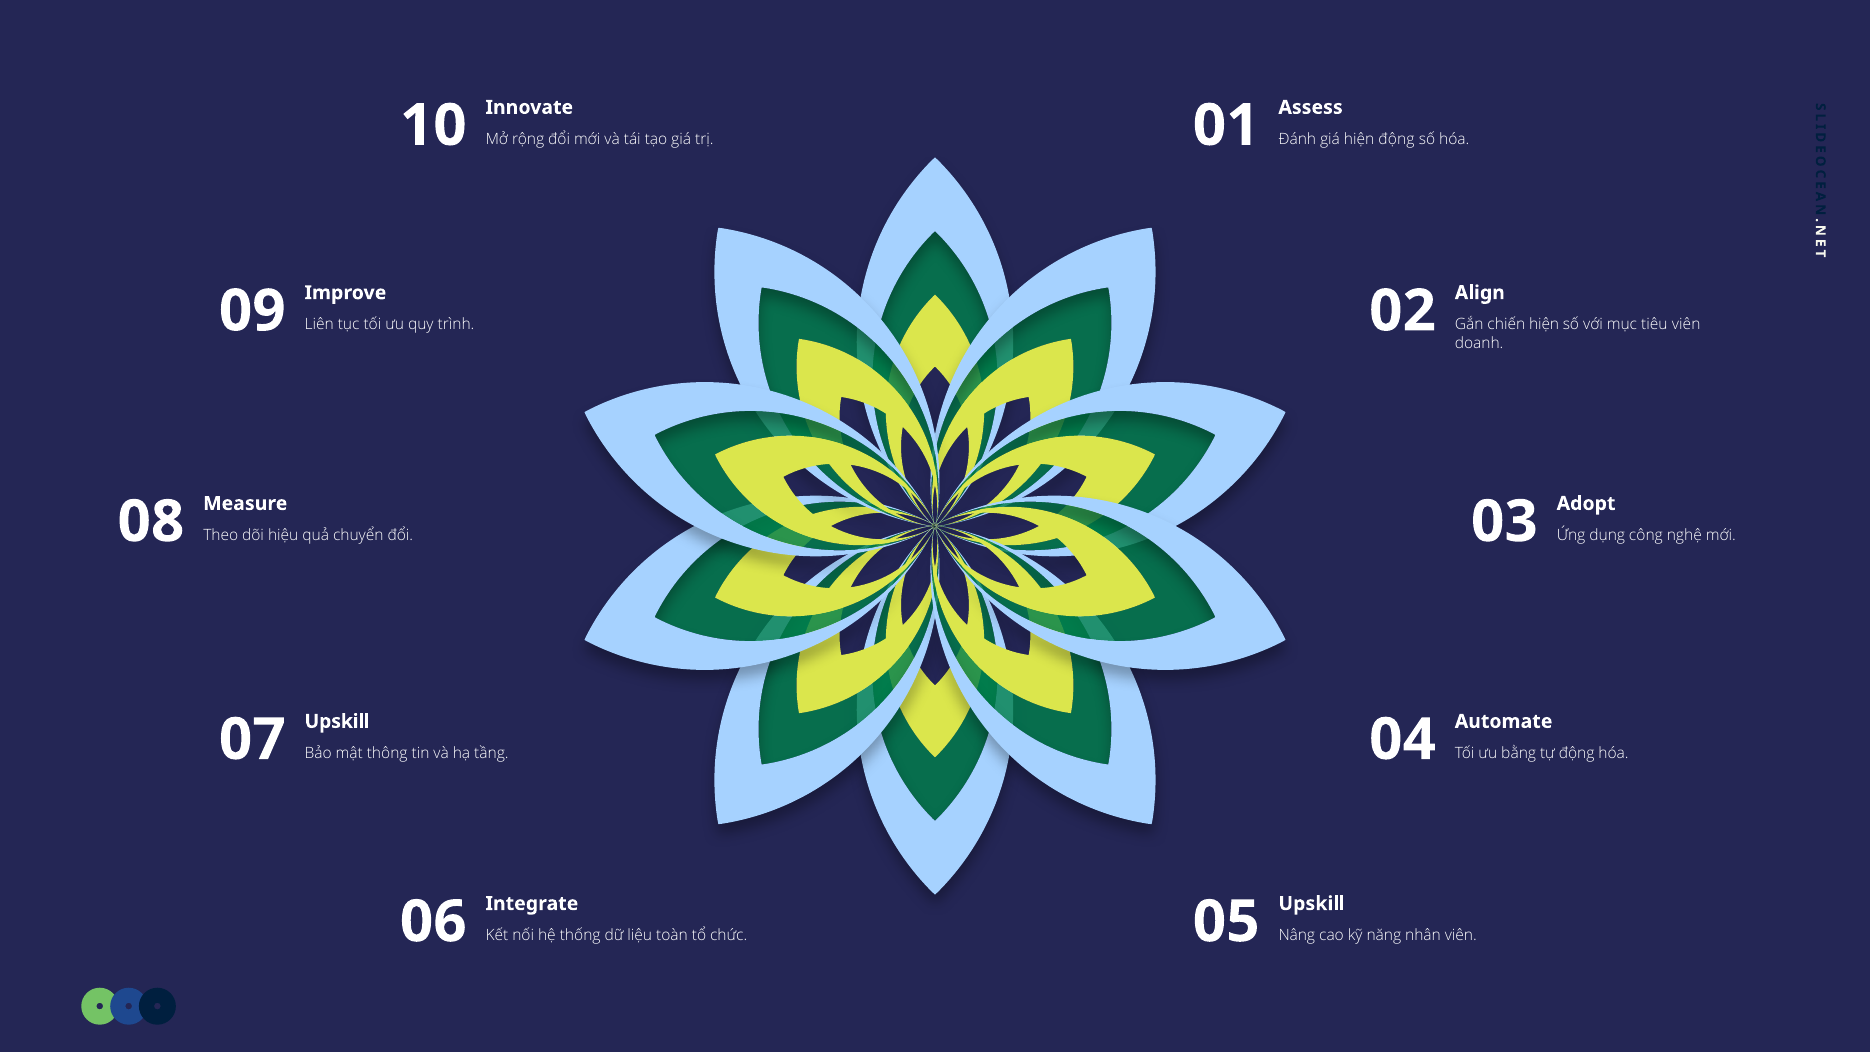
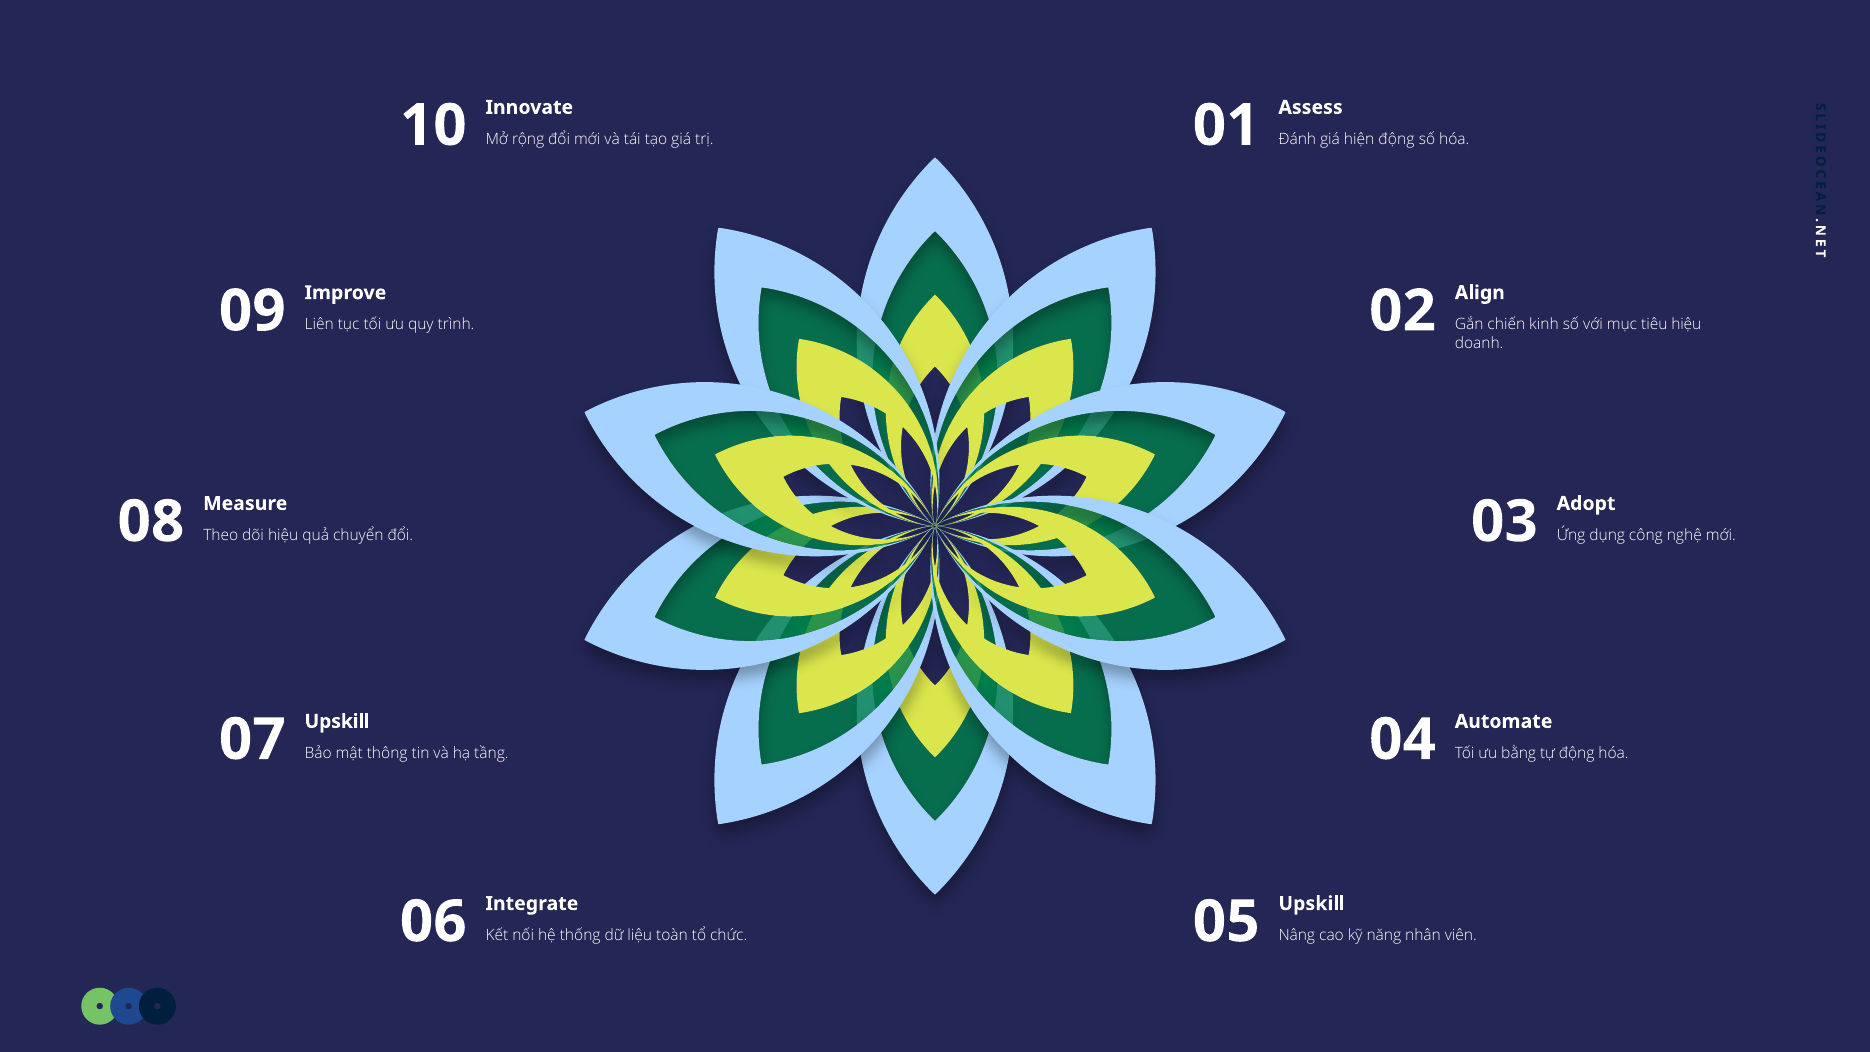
chiến hiện: hiện -> kinh
tiêu viên: viên -> hiệu
